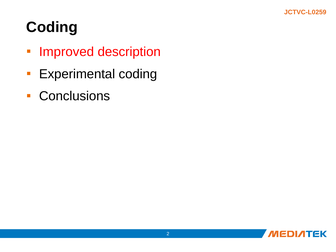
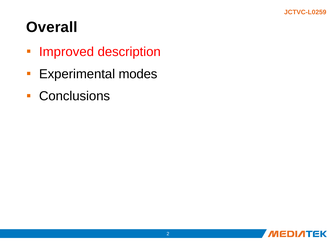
Coding at (52, 27): Coding -> Overall
Experimental coding: coding -> modes
